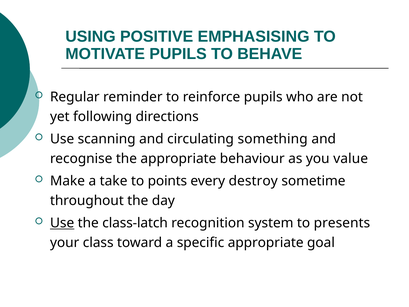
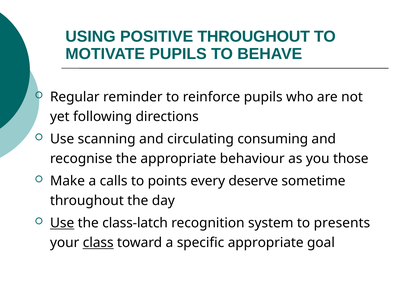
POSITIVE EMPHASISING: EMPHASISING -> THROUGHOUT
something: something -> consuming
value: value -> those
take: take -> calls
destroy: destroy -> deserve
class underline: none -> present
